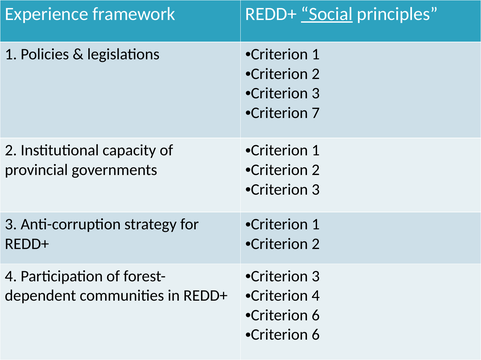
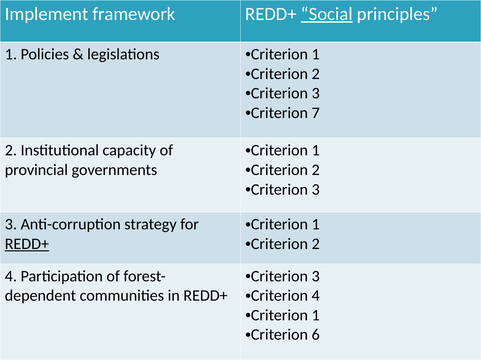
Experience: Experience -> Implement
REDD+ at (27, 244) underline: none -> present
6 at (316, 316): 6 -> 1
